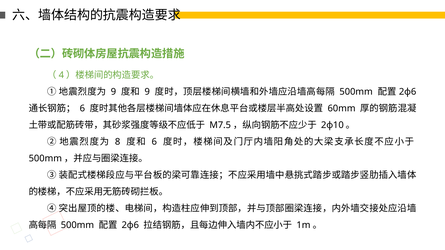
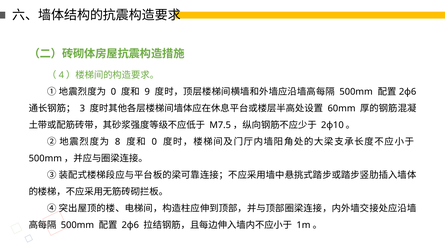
9 at (113, 92): 9 -> 0
6 at (82, 109): 6 -> 3
6 at (154, 142): 6 -> 0
